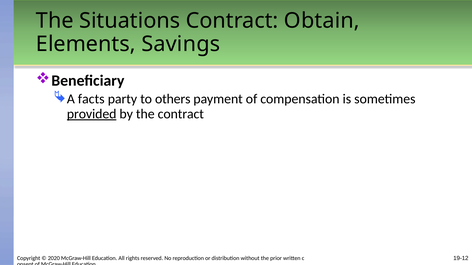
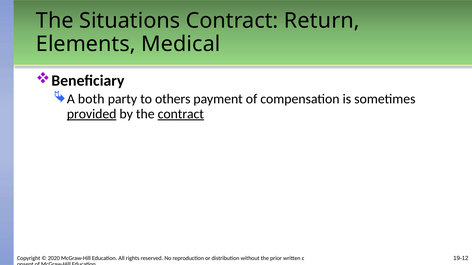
Obtain: Obtain -> Return
Savings: Savings -> Medical
facts: facts -> both
contract at (181, 114) underline: none -> present
